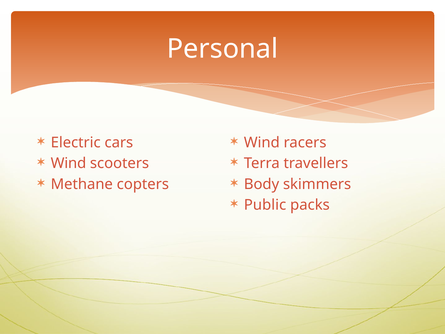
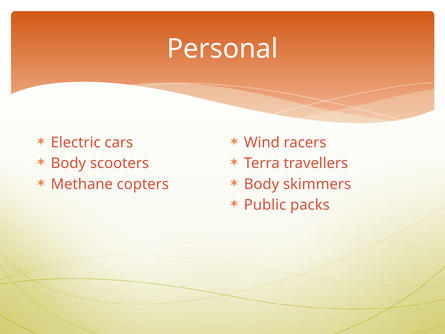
Wind at (68, 163): Wind -> Body
